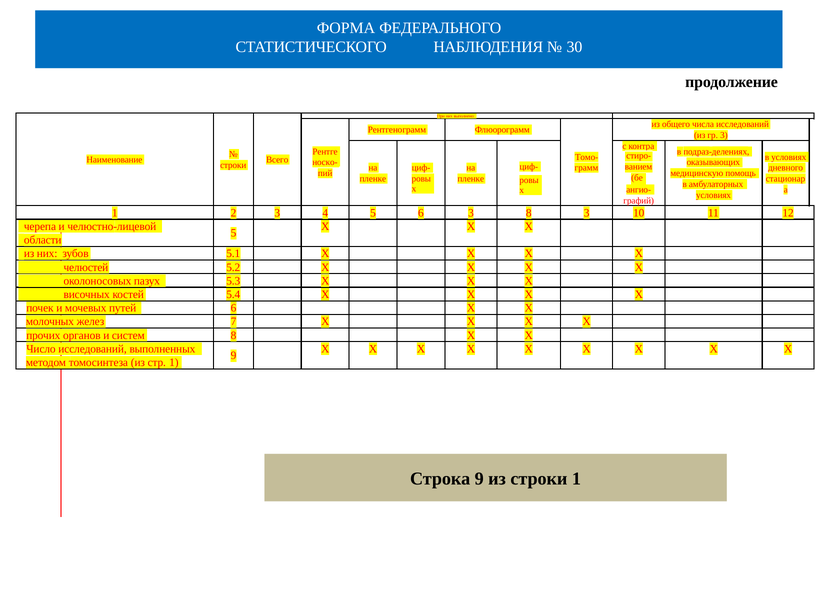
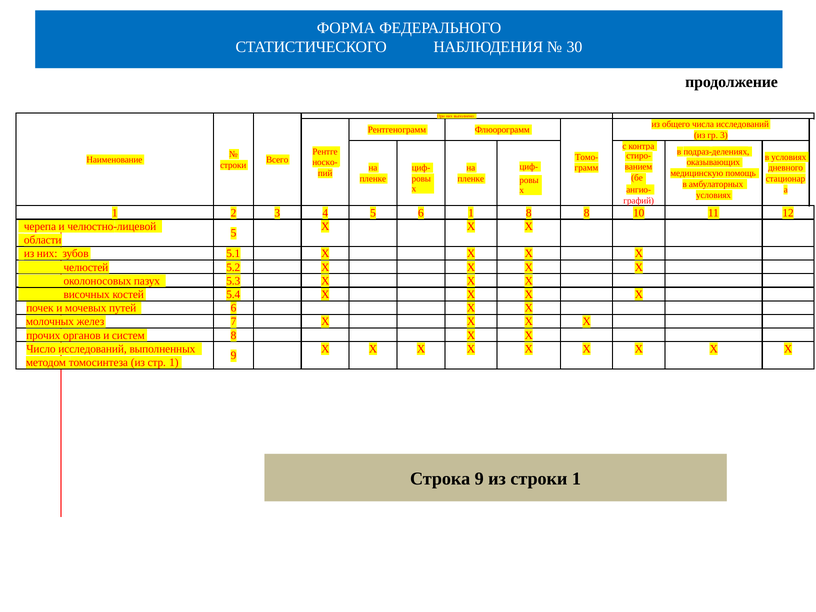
6 3: 3 -> 1
8 3: 3 -> 8
